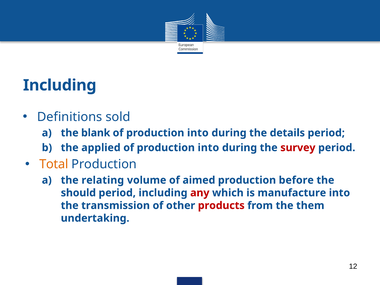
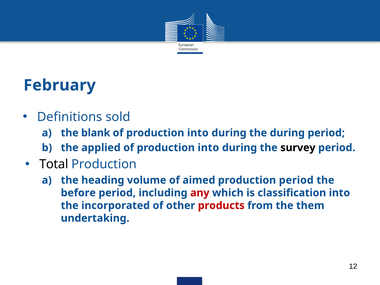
Including at (60, 85): Including -> February
the details: details -> during
survey colour: red -> black
Total colour: orange -> black
relating: relating -> heading
production before: before -> period
should: should -> before
manufacture: manufacture -> classification
transmission: transmission -> incorporated
